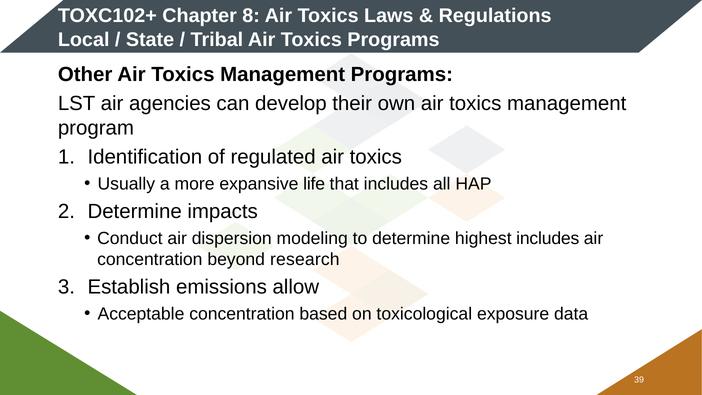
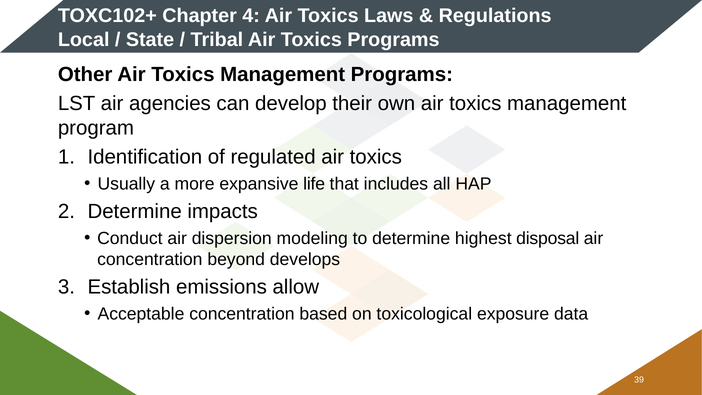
8: 8 -> 4
highest includes: includes -> disposal
research: research -> develops
